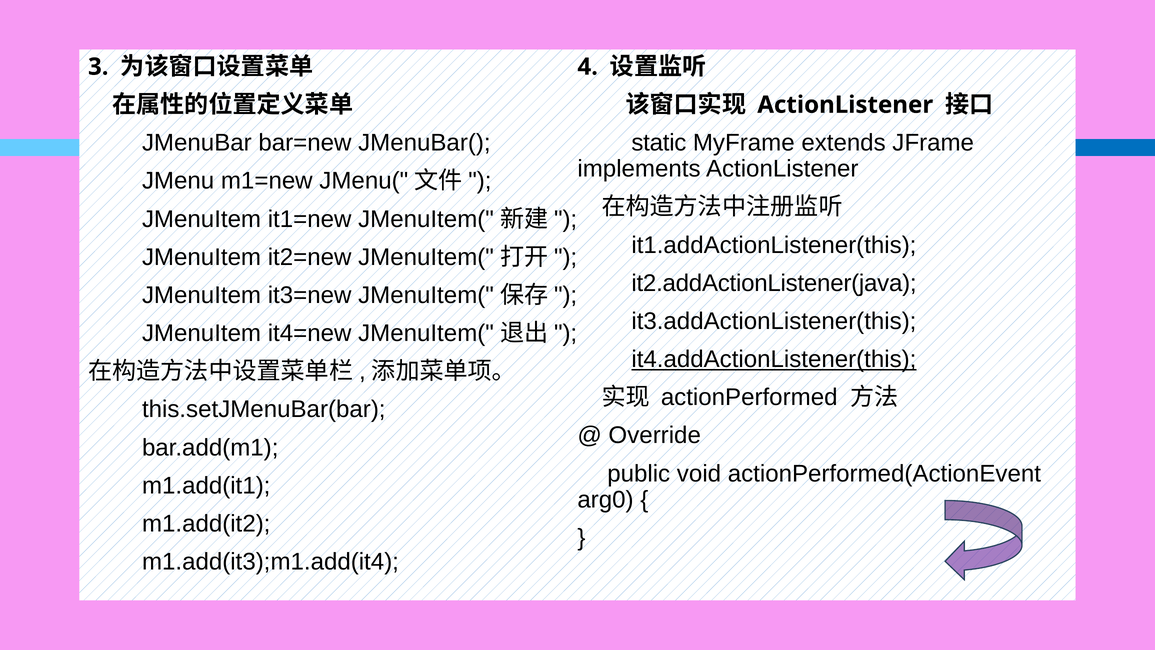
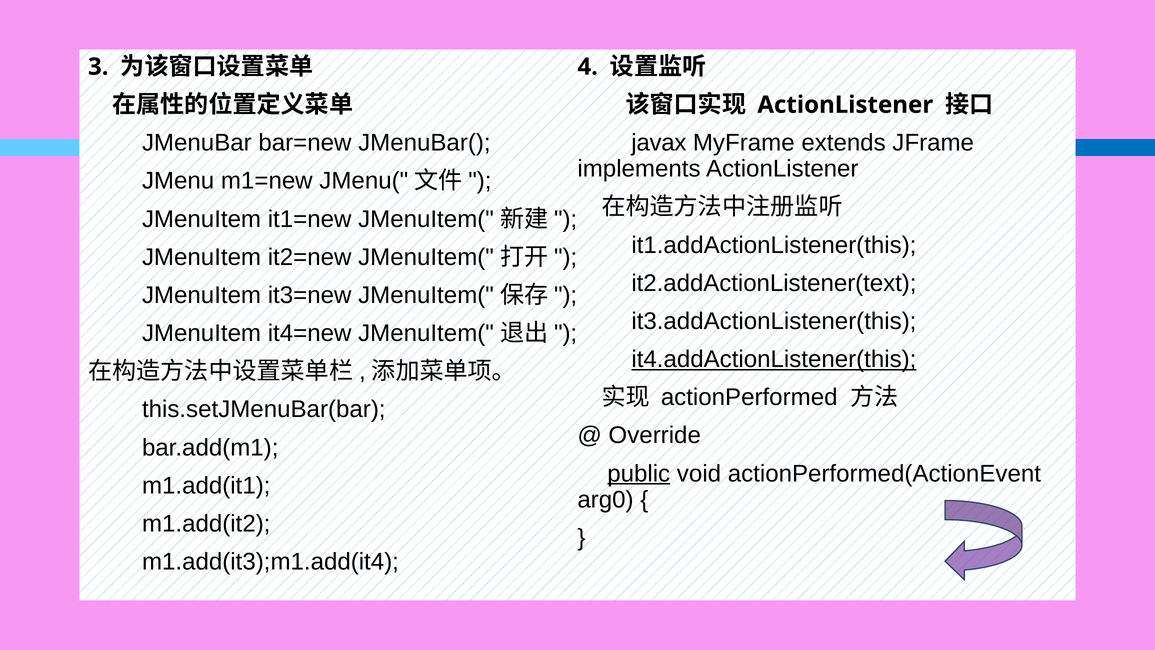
static: static -> javax
it2.addActionListener(java: it2.addActionListener(java -> it2.addActionListener(text
public underline: none -> present
